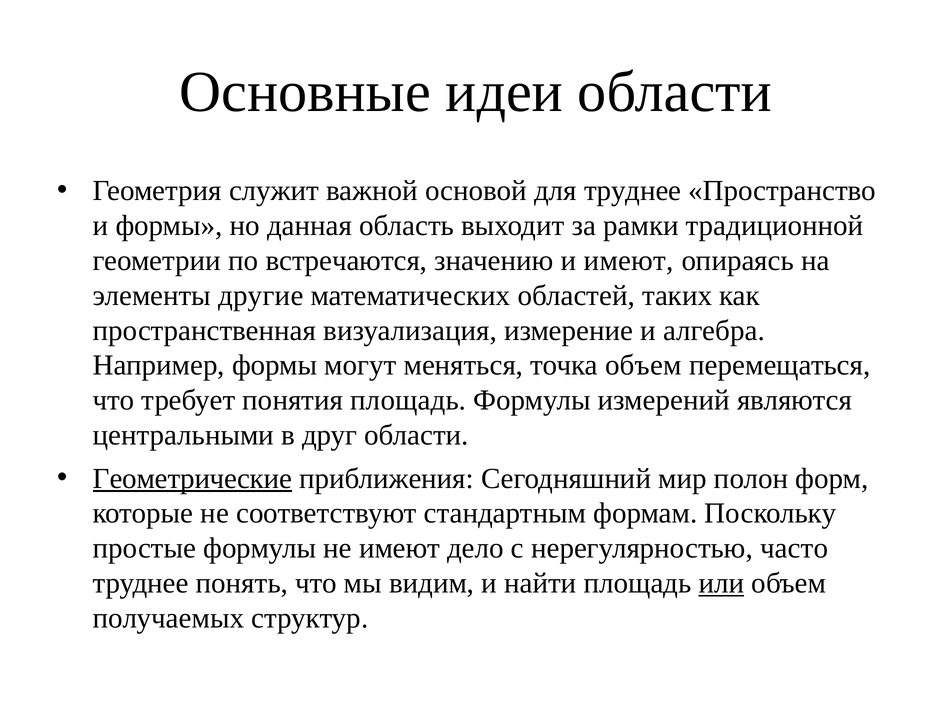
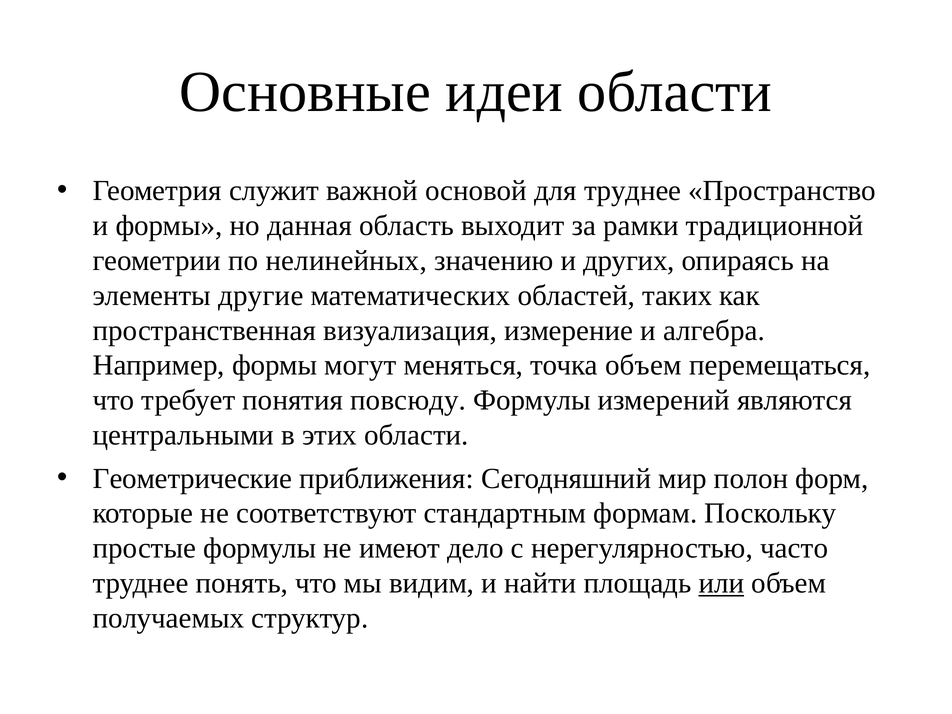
встречаются: встречаются -> нелинейных
и имеют: имеют -> других
понятия площадь: площадь -> повсюду
друг: друг -> этих
Геометрические underline: present -> none
